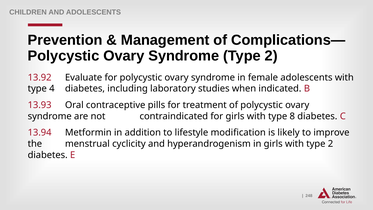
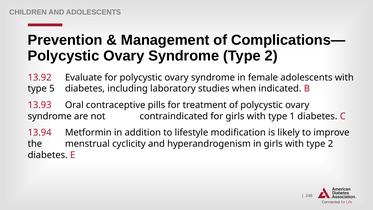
4: 4 -> 5
8: 8 -> 1
